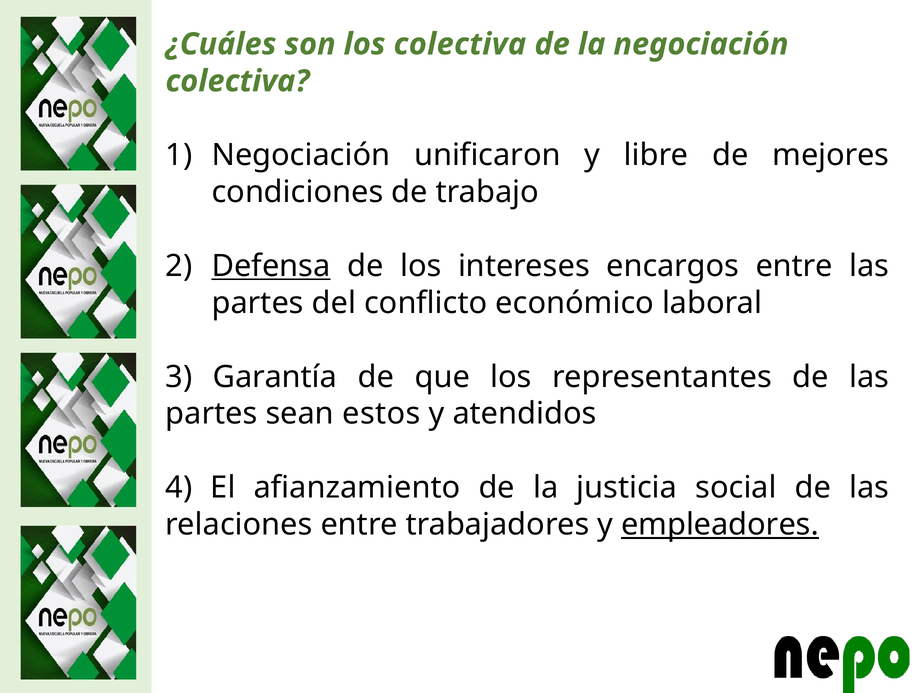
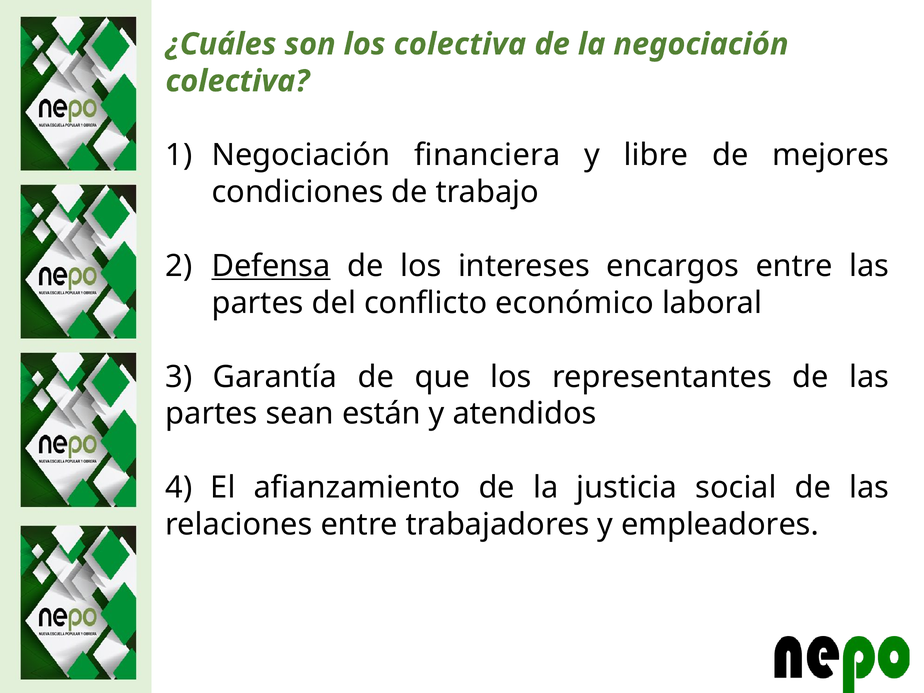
unificaron: unificaron -> financiera
estos: estos -> están
empleadores underline: present -> none
